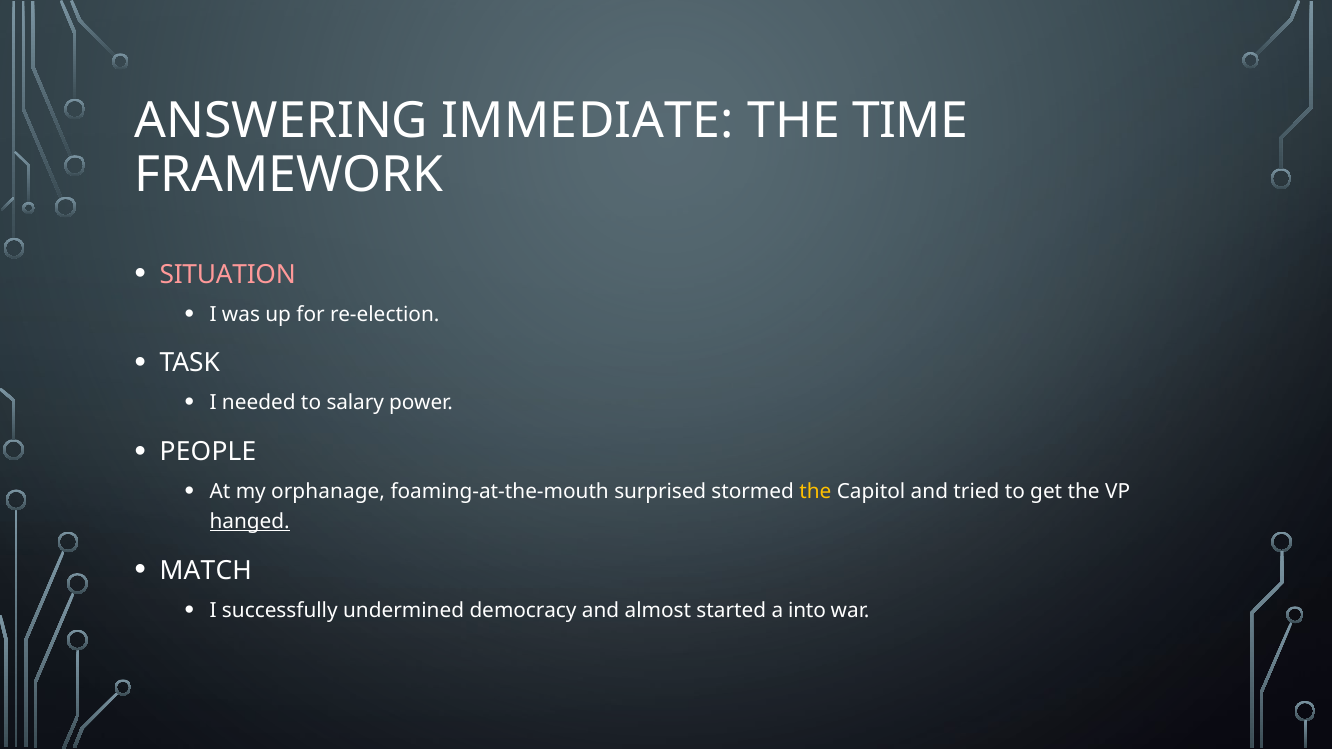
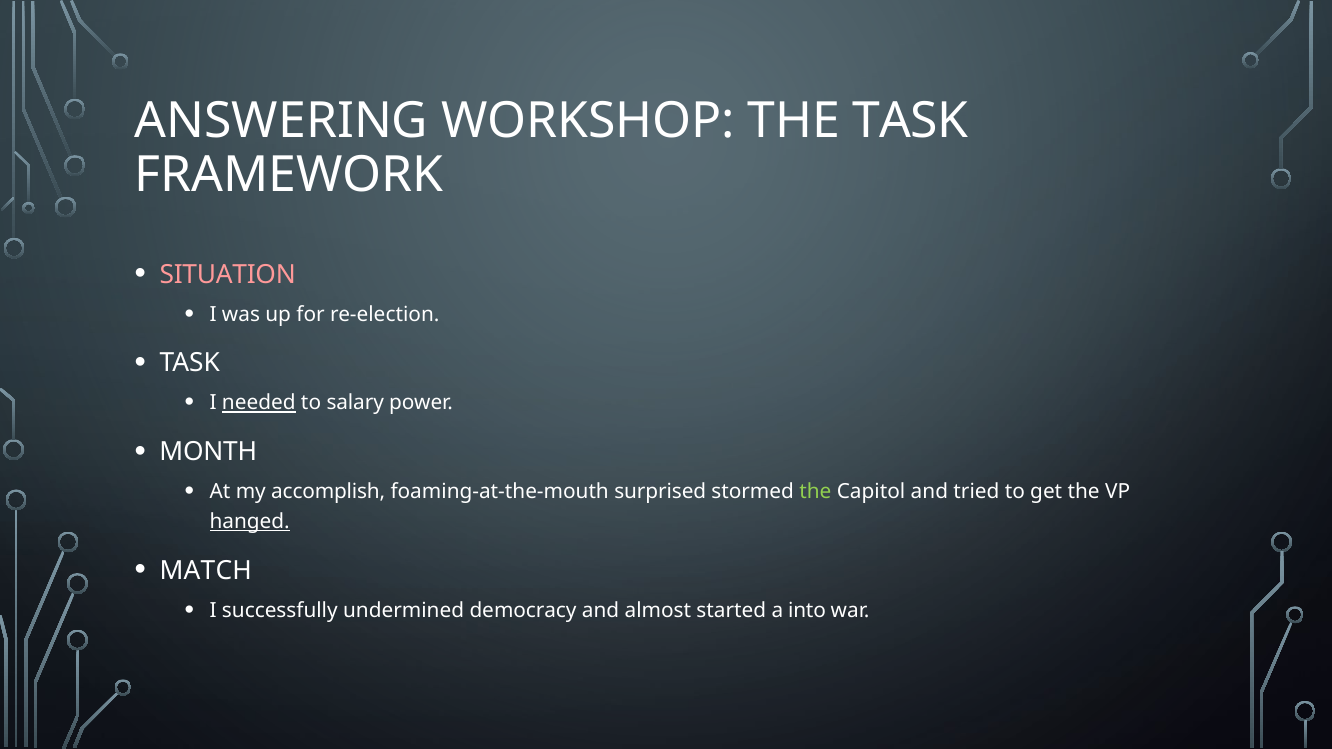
IMMEDIATE: IMMEDIATE -> WORKSHOP
THE TIME: TIME -> TASK
needed underline: none -> present
PEOPLE: PEOPLE -> MONTH
orphanage: orphanage -> accomplish
the at (815, 492) colour: yellow -> light green
